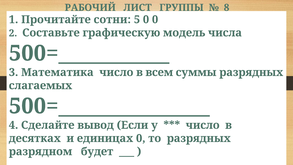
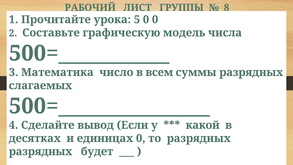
сотни: сотни -> урока
число at (203, 125): число -> какой
разрядном at (41, 151): разрядном -> разрядных
